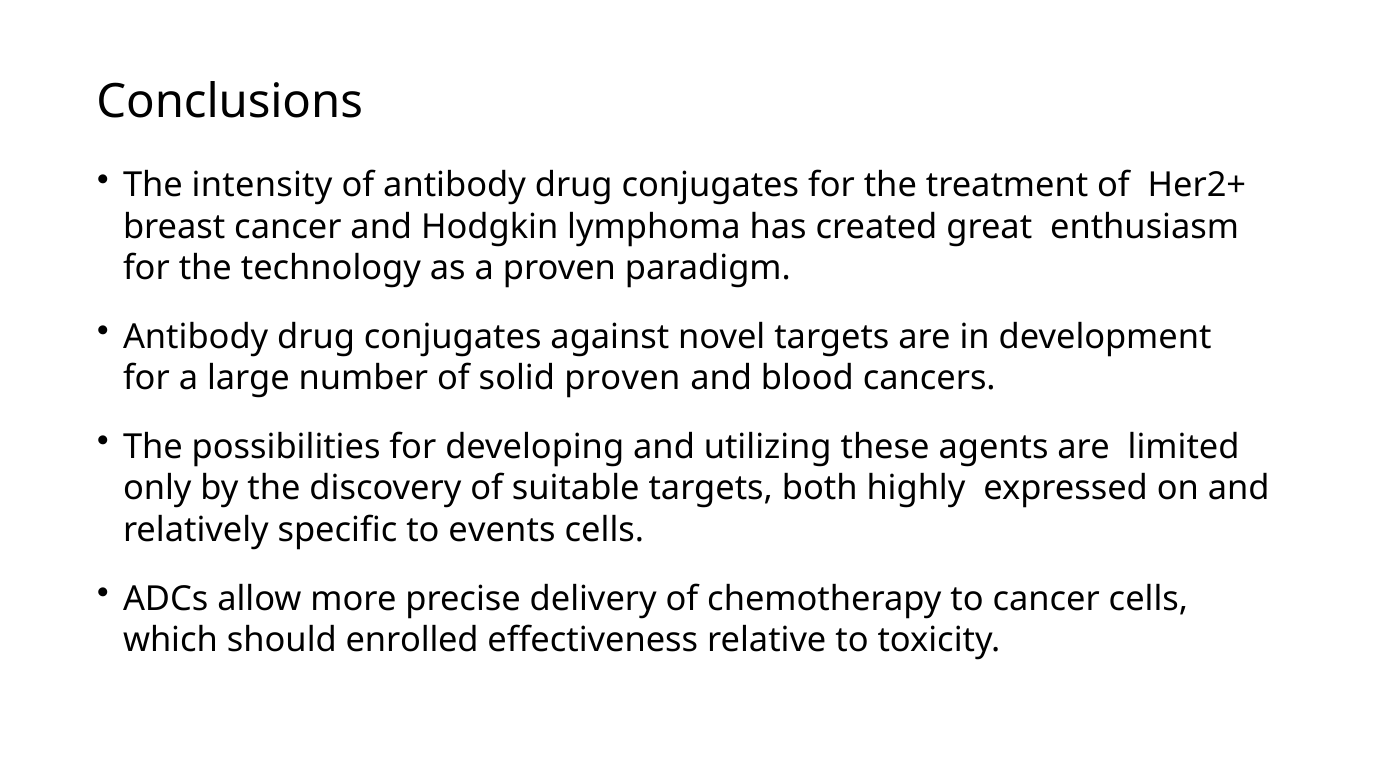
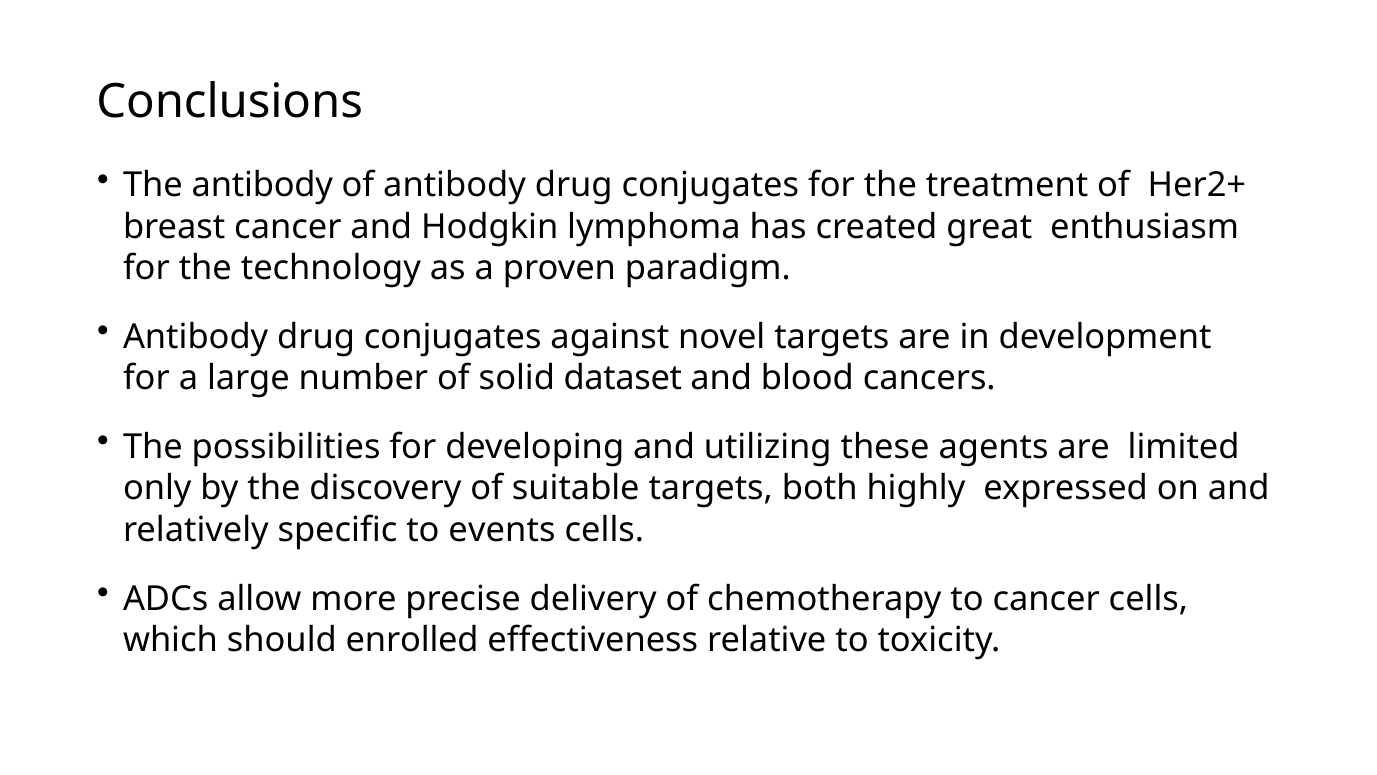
The intensity: intensity -> antibody
solid proven: proven -> dataset
